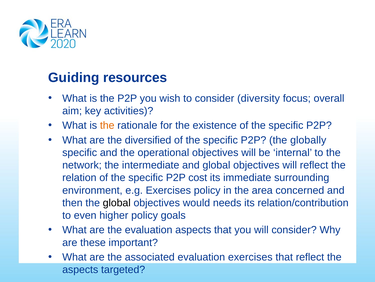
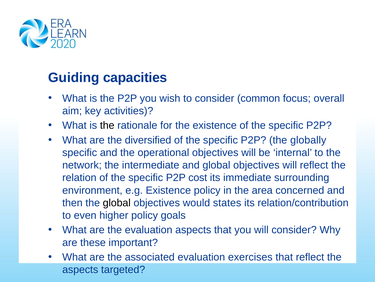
resources: resources -> capacities
diversity: diversity -> common
the at (107, 125) colour: orange -> black
e.g Exercises: Exercises -> Existence
needs: needs -> states
